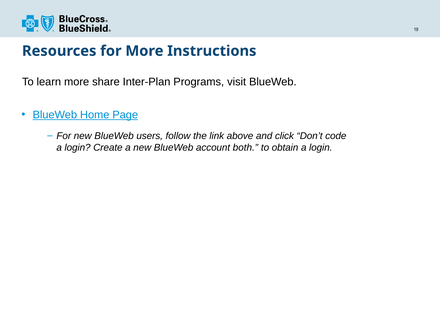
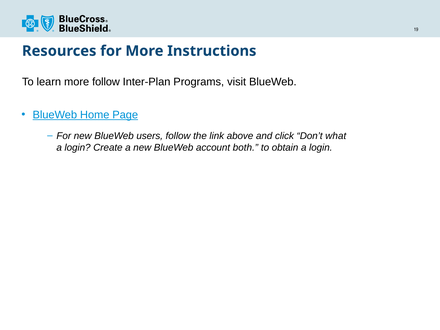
more share: share -> follow
code: code -> what
